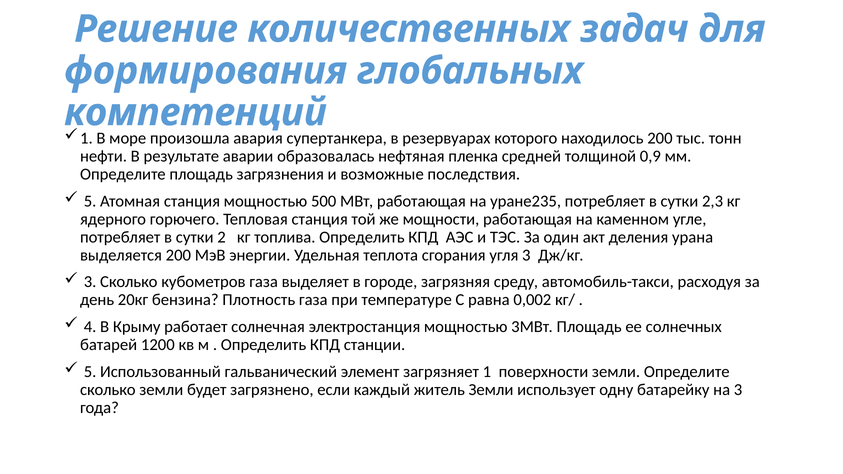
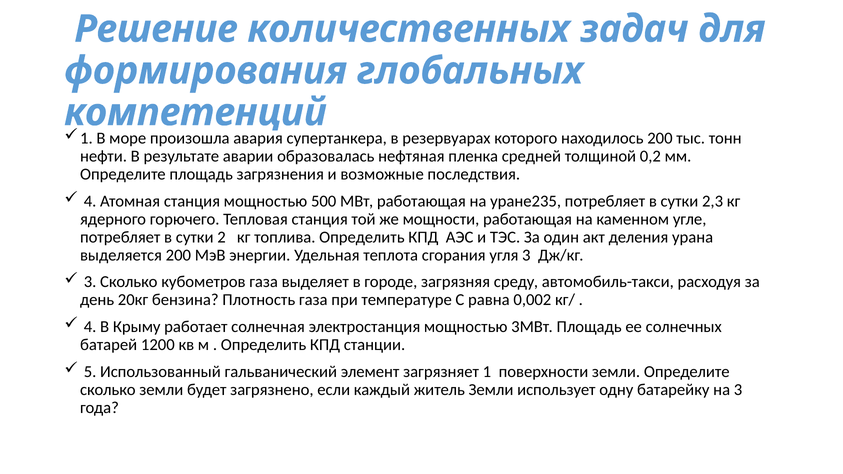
0,9: 0,9 -> 0,2
5 at (90, 201): 5 -> 4
